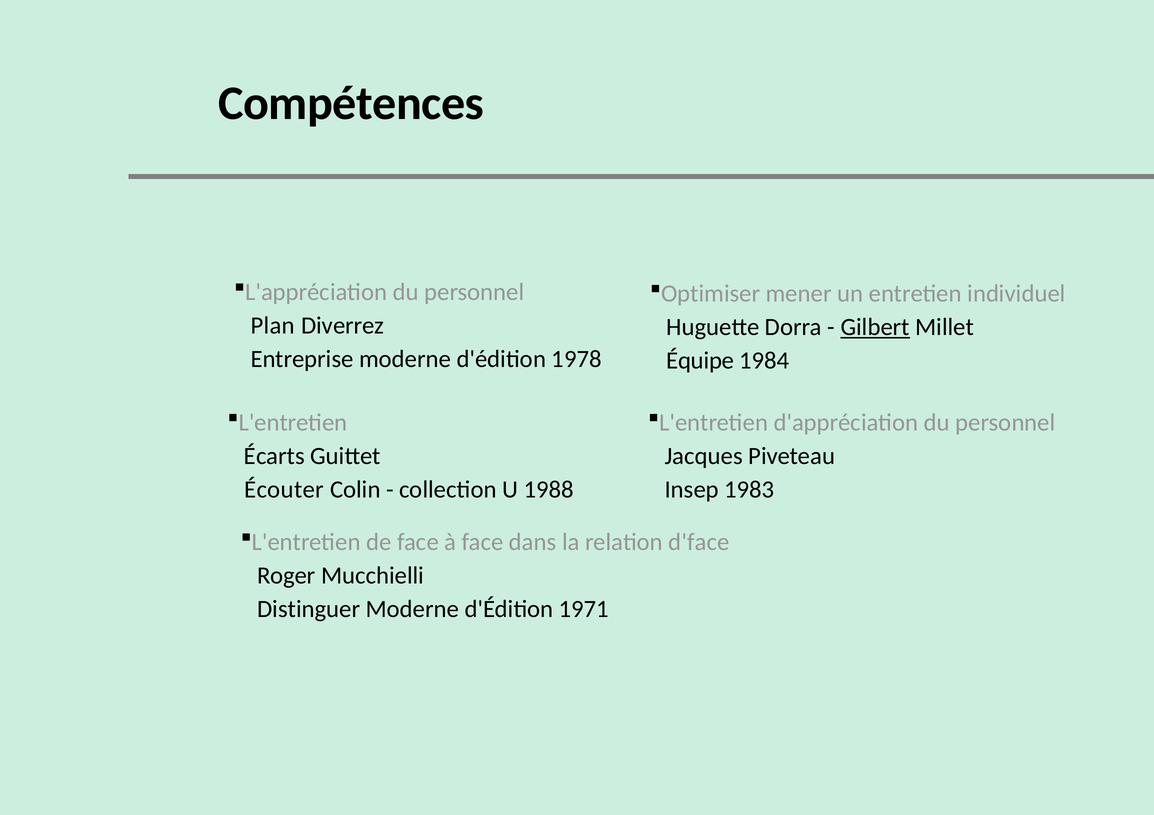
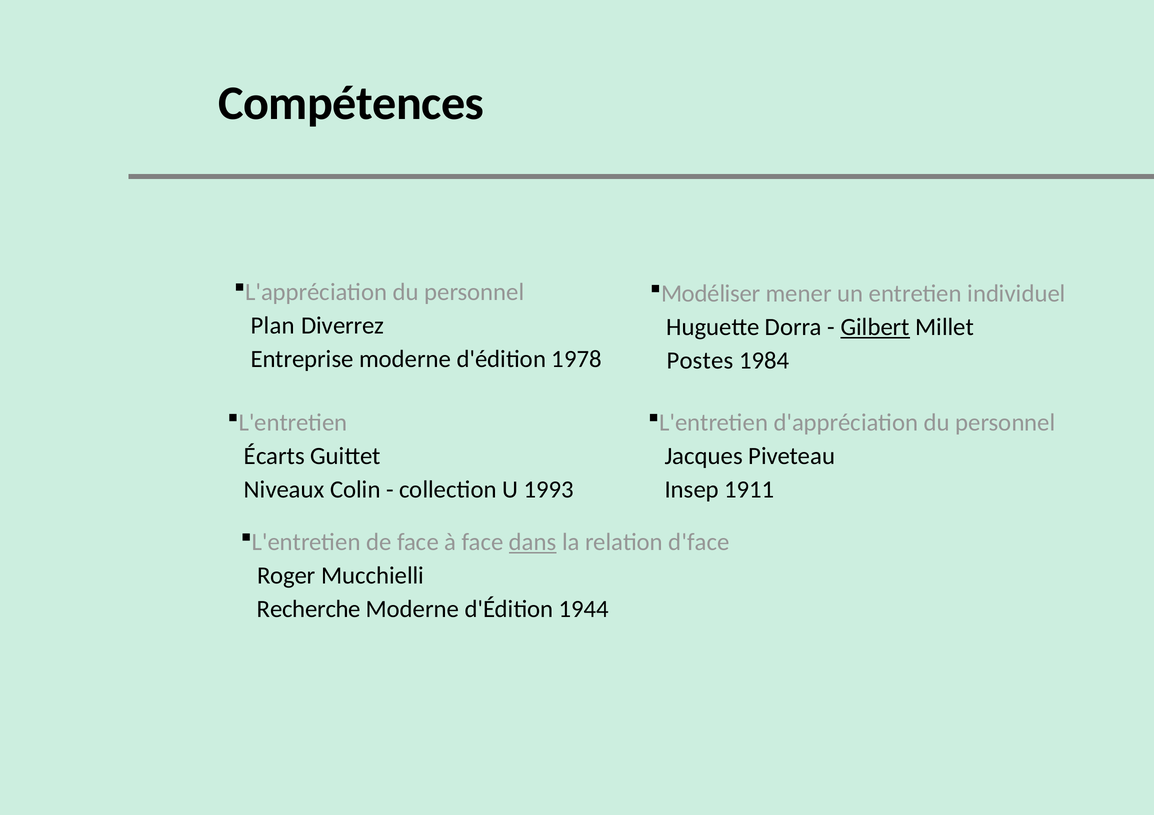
Optimiser: Optimiser -> Modéliser
Équipe: Équipe -> Postes
1983: 1983 -> 1911
Écouter: Écouter -> Niveaux
1988: 1988 -> 1993
dans underline: none -> present
Distinguer: Distinguer -> Recherche
1971: 1971 -> 1944
